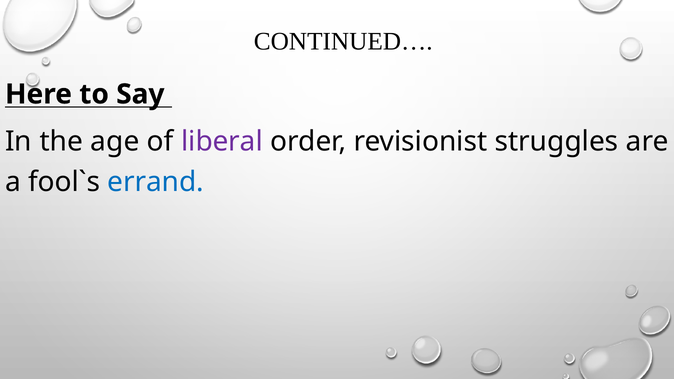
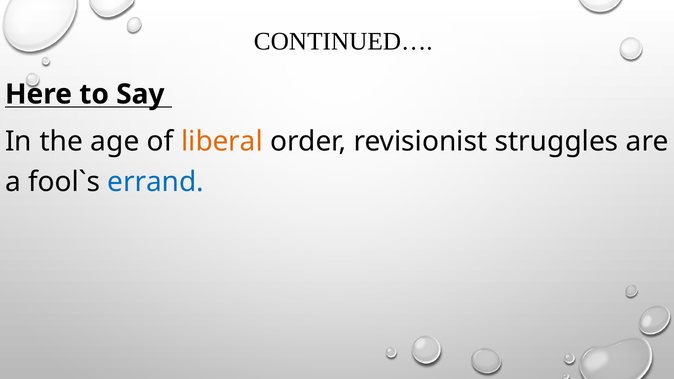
liberal colour: purple -> orange
